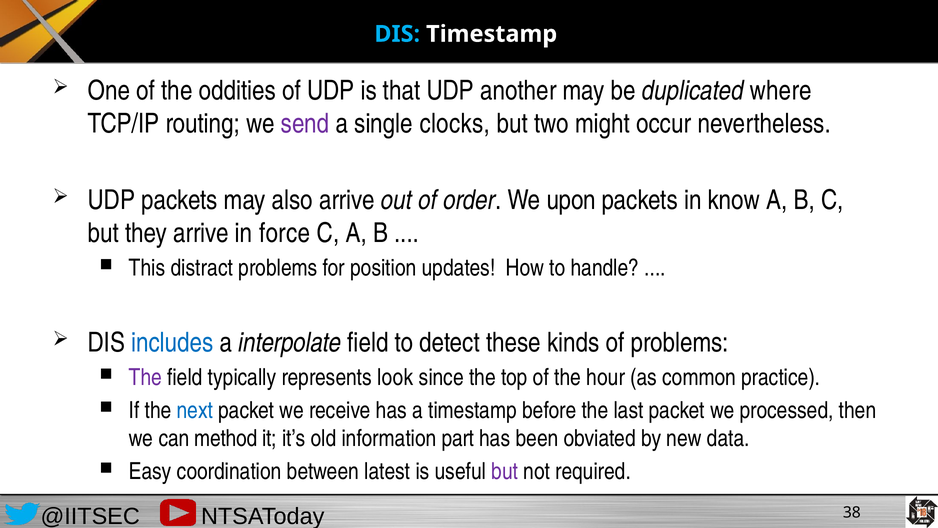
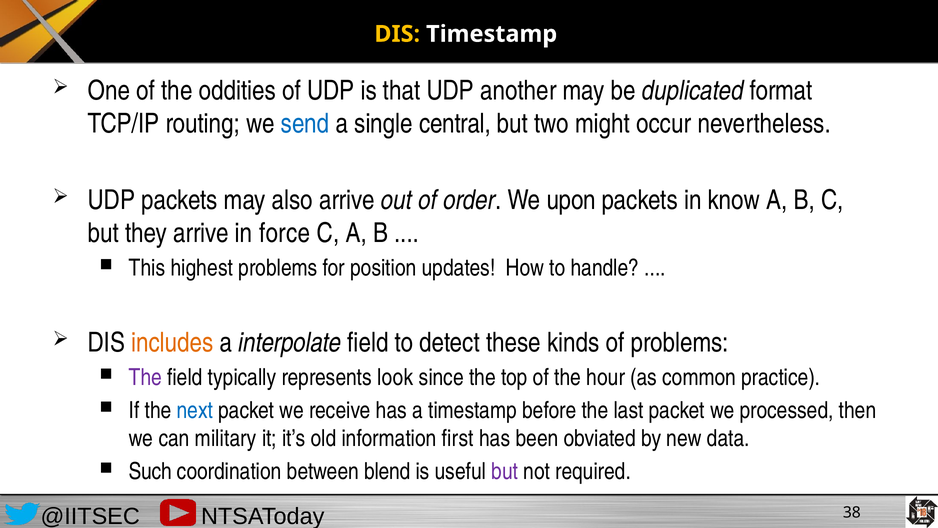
DIS at (397, 34) colour: light blue -> yellow
where: where -> format
send colour: purple -> blue
clocks: clocks -> central
distract: distract -> highest
includes colour: blue -> orange
method: method -> military
part: part -> first
Easy: Easy -> Such
latest: latest -> blend
